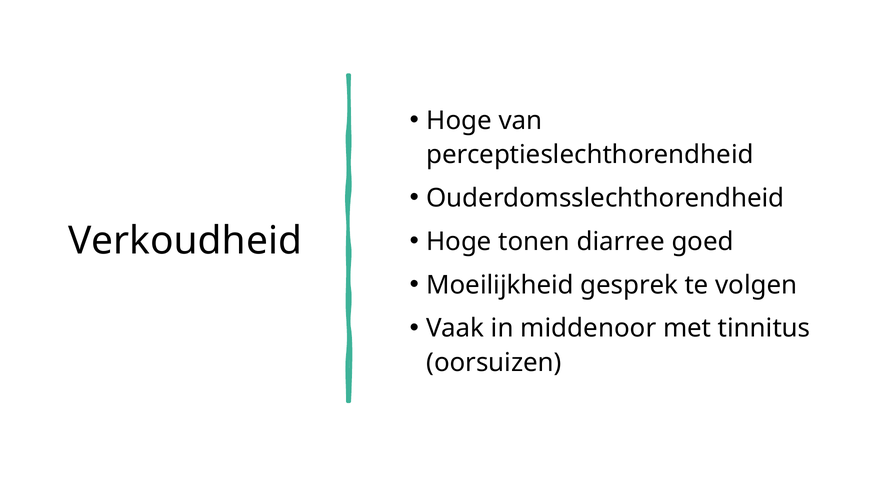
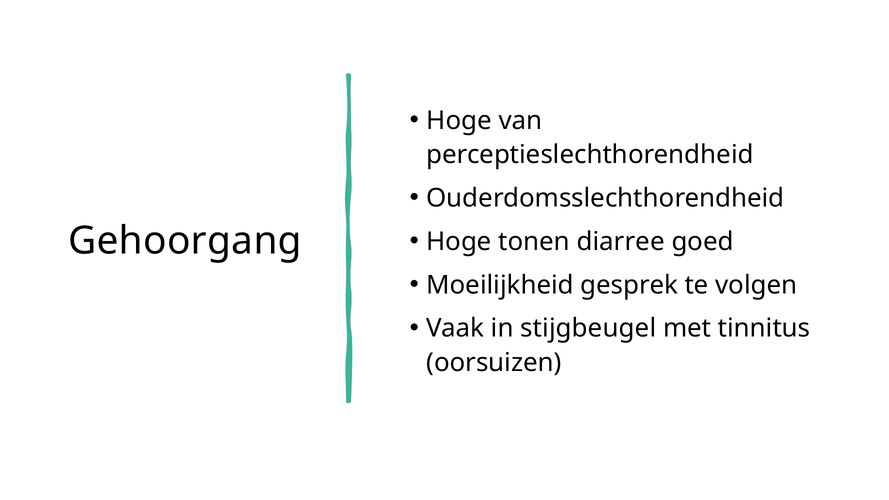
Verkoudheid: Verkoudheid -> Gehoorgang
middenoor: middenoor -> stijgbeugel
